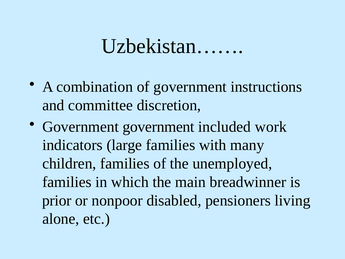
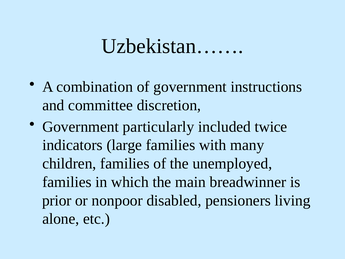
Government government: government -> particularly
work: work -> twice
